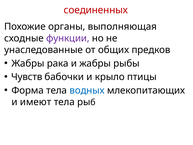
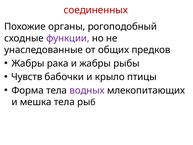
выполняющая: выполняющая -> рогоподобный
водных colour: blue -> purple
имеют: имеют -> мешка
